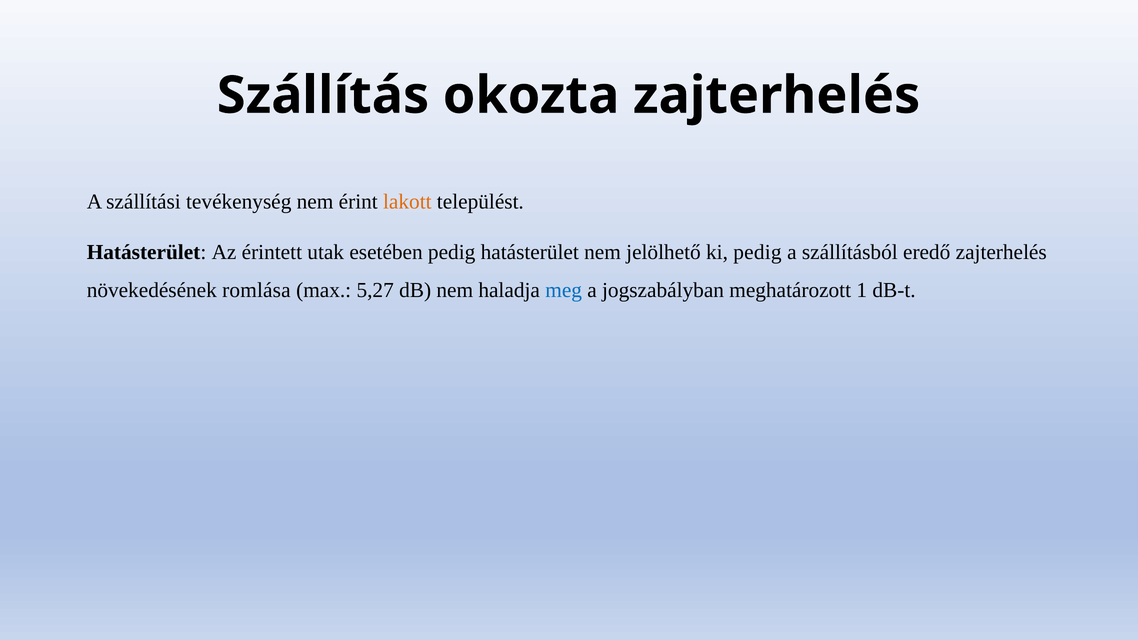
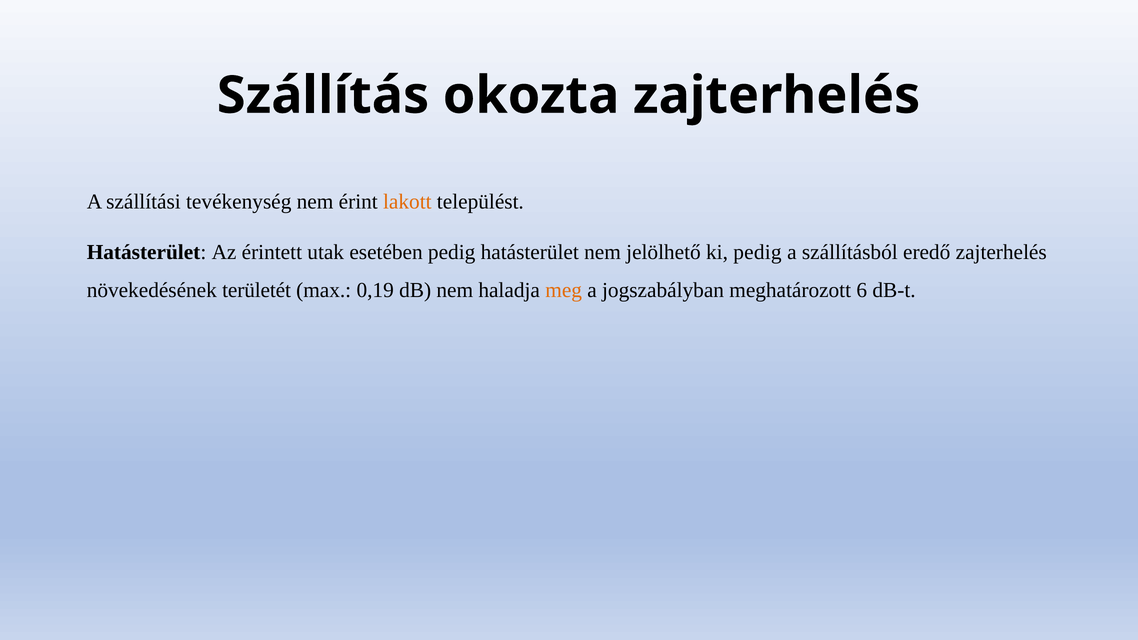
romlása: romlása -> területét
5,27: 5,27 -> 0,19
meg colour: blue -> orange
1: 1 -> 6
